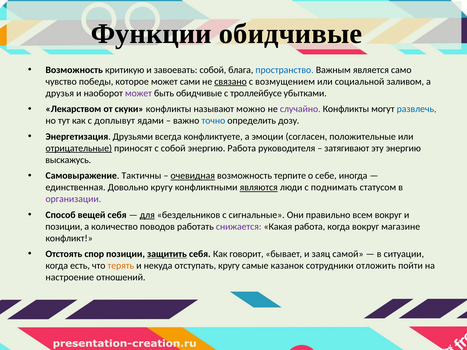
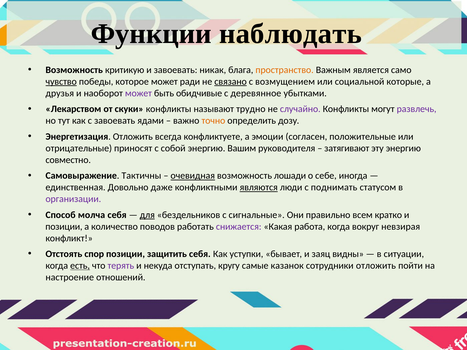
Функции обидчивые: обидчивые -> наблюдать
завоевать собой: собой -> никак
пространство colour: blue -> orange
чувство underline: none -> present
сами: сами -> ради
заливом: заливом -> которые
троллейбусе: троллейбусе -> деревянное
можно: можно -> трудно
развлечь colour: blue -> purple
с доплывут: доплывут -> завоевать
точно colour: blue -> orange
Энергетизация Друзьями: Друзьями -> Отложить
отрицательные underline: present -> none
энергию Работа: Работа -> Вашим
выскажусь: выскажусь -> совместно
терпите: терпите -> лошади
Довольно кругу: кругу -> даже
вещей: вещей -> молча
всем вокруг: вокруг -> кратко
магазине: магазине -> невзирая
защитить underline: present -> none
говорит: говорит -> уступки
самой: самой -> видны
есть underline: none -> present
терять colour: orange -> purple
